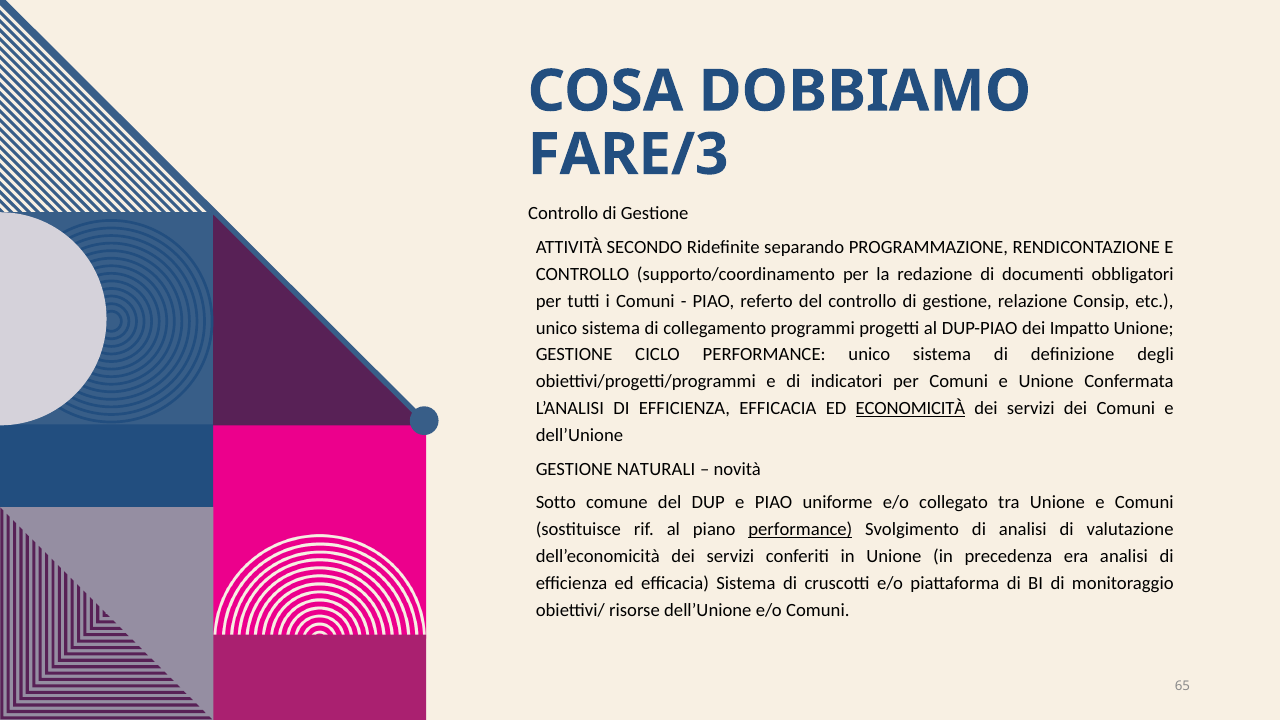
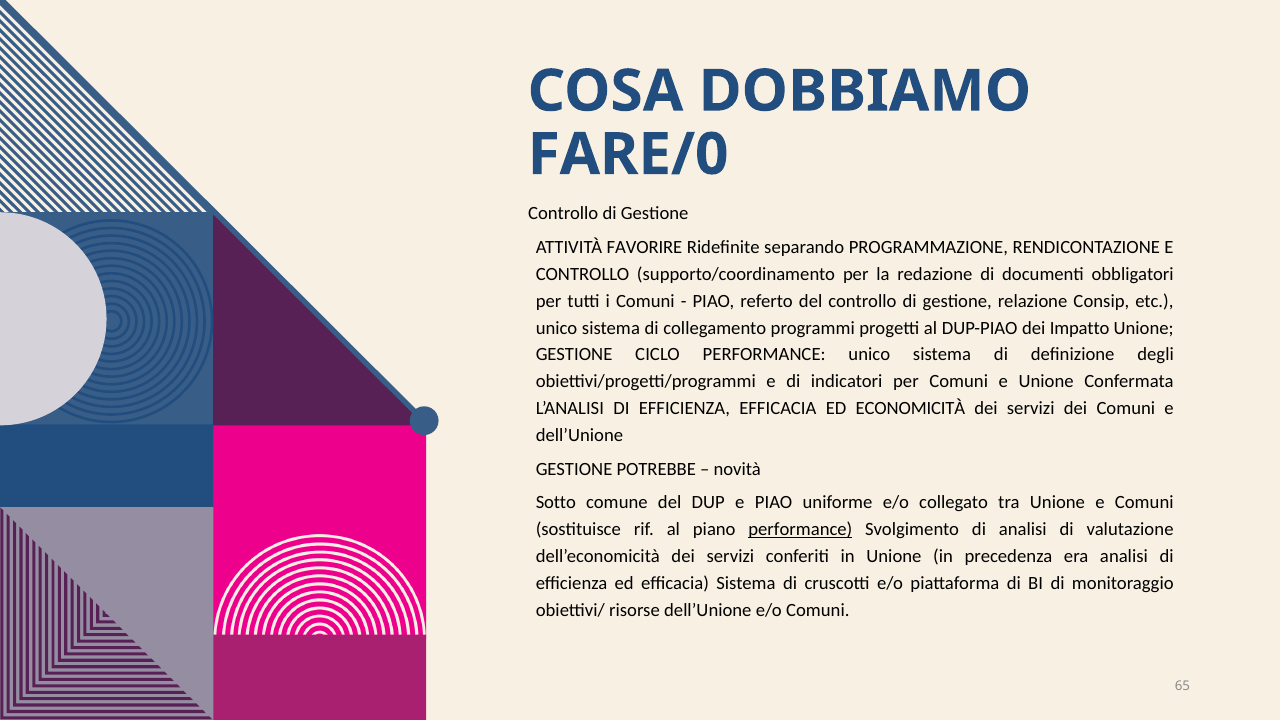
FARE/3: FARE/3 -> FARE/0
SECONDO: SECONDO -> FAVORIRE
ECONOMICITÀ underline: present -> none
NATURALI: NATURALI -> POTREBBE
